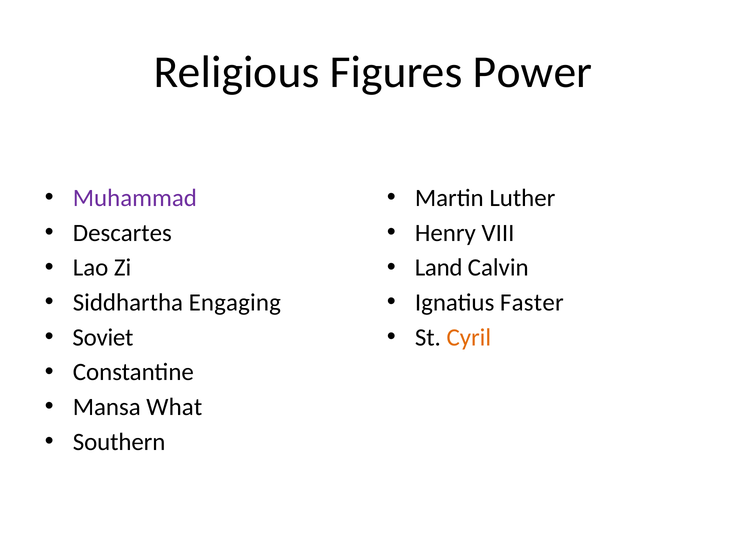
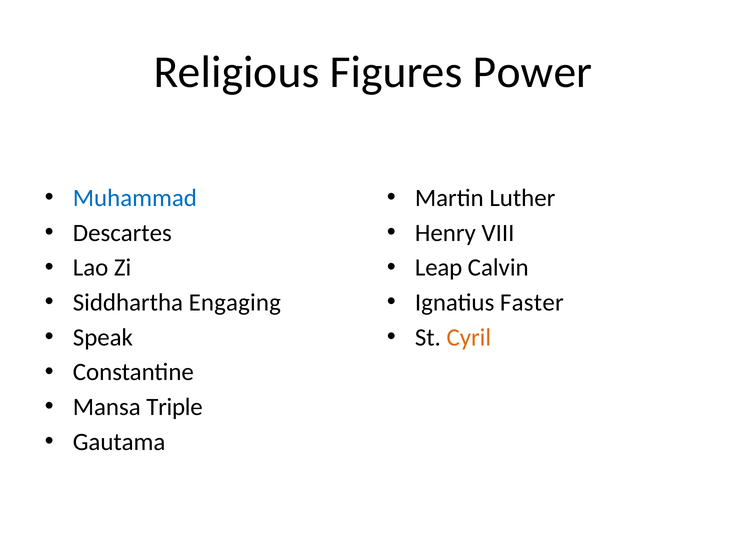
Muhammad colour: purple -> blue
Land: Land -> Leap
Soviet: Soviet -> Speak
What: What -> Triple
Southern: Southern -> Gautama
